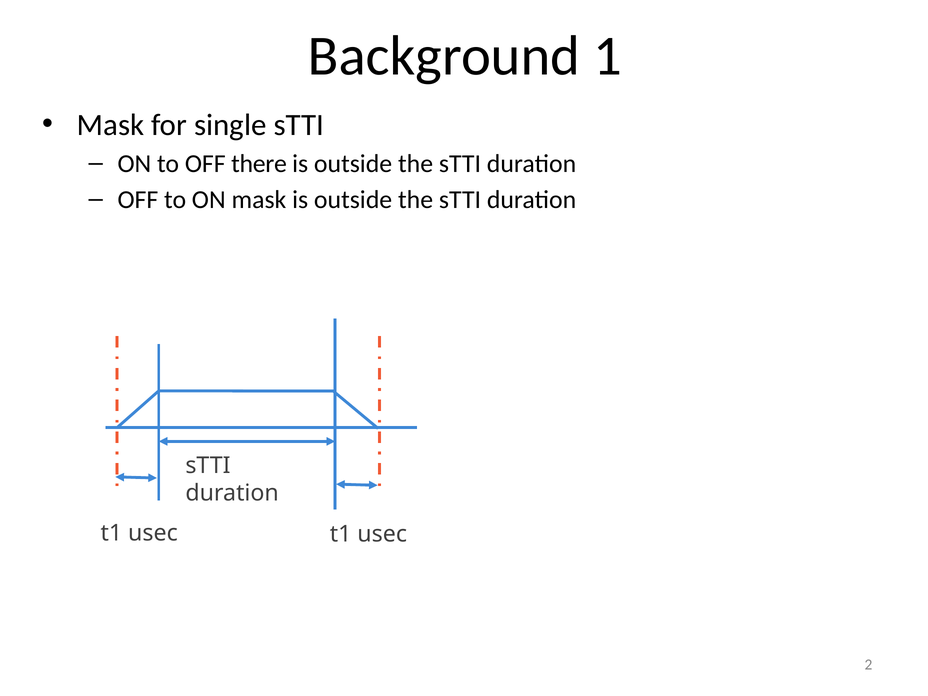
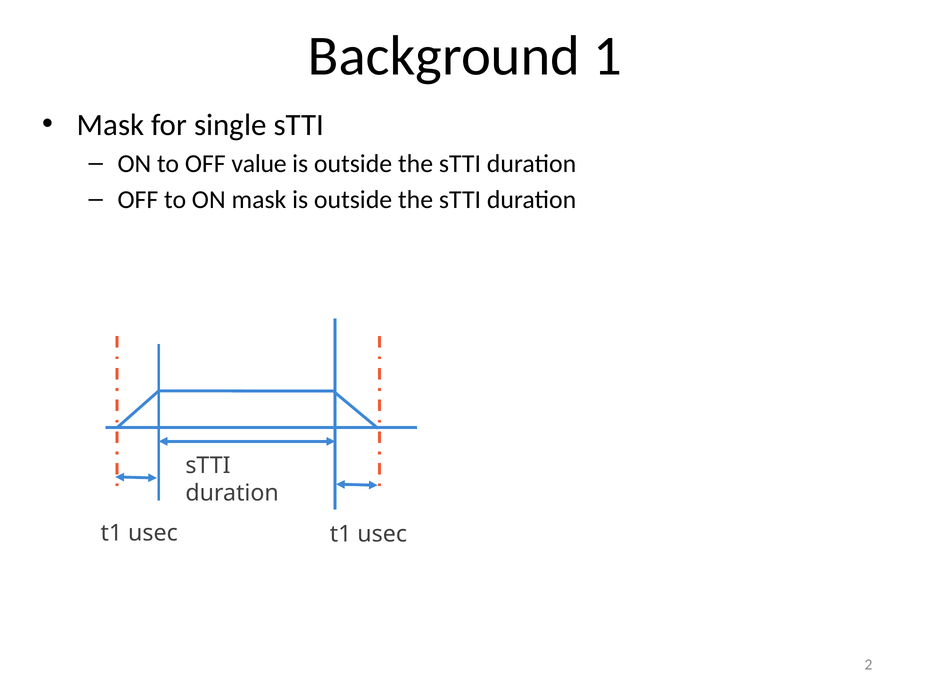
there: there -> value
